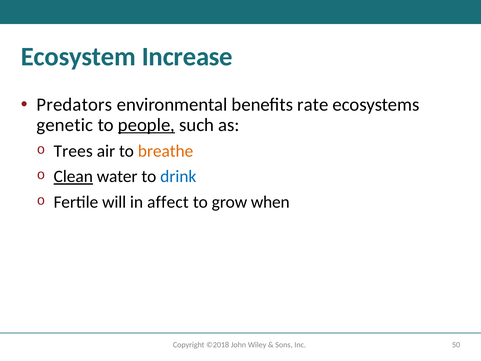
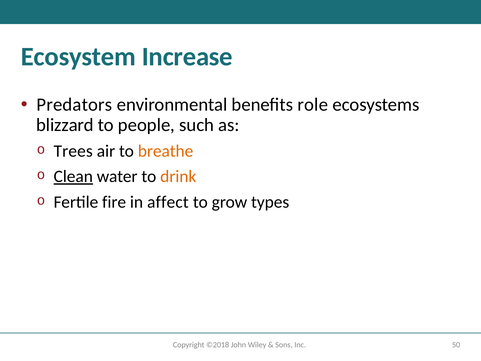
rate: rate -> role
genetic: genetic -> blizzard
people underline: present -> none
drink colour: blue -> orange
will: will -> fire
when: when -> types
